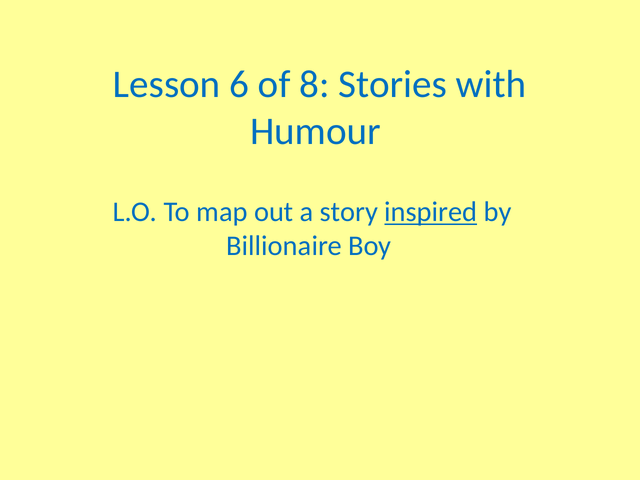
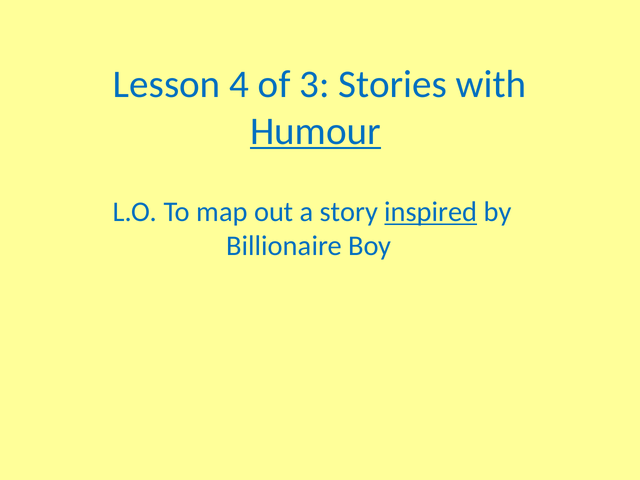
6: 6 -> 4
8: 8 -> 3
Humour underline: none -> present
